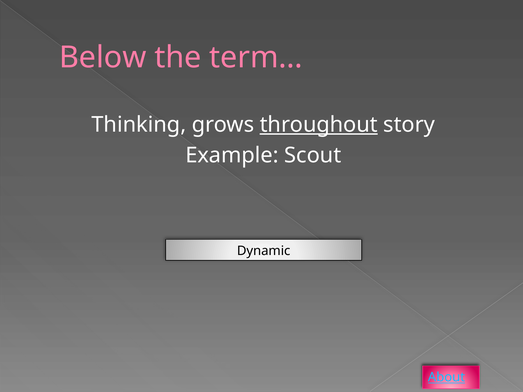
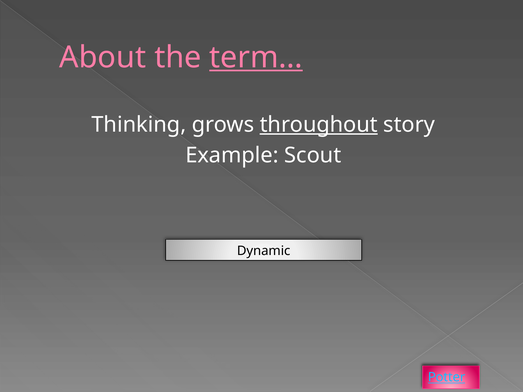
Below: Below -> About
term… underline: none -> present
About: About -> Potter
